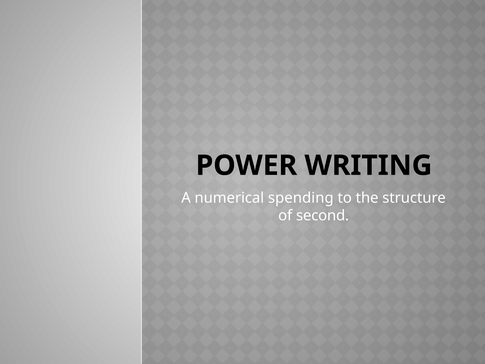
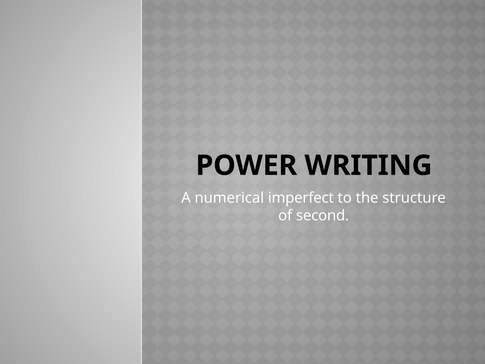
spending: spending -> imperfect
